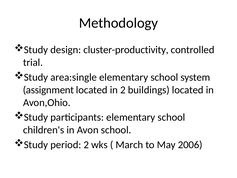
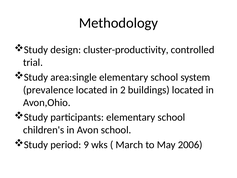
assignment: assignment -> prevalence
period 2: 2 -> 9
